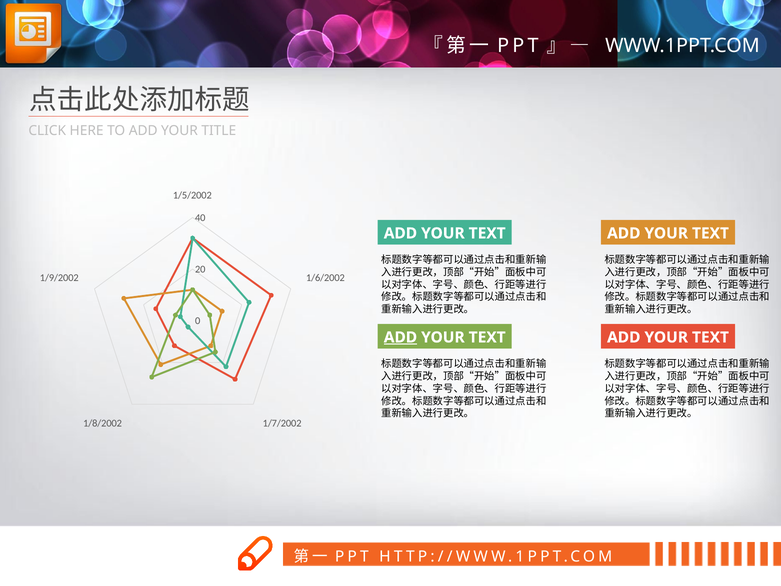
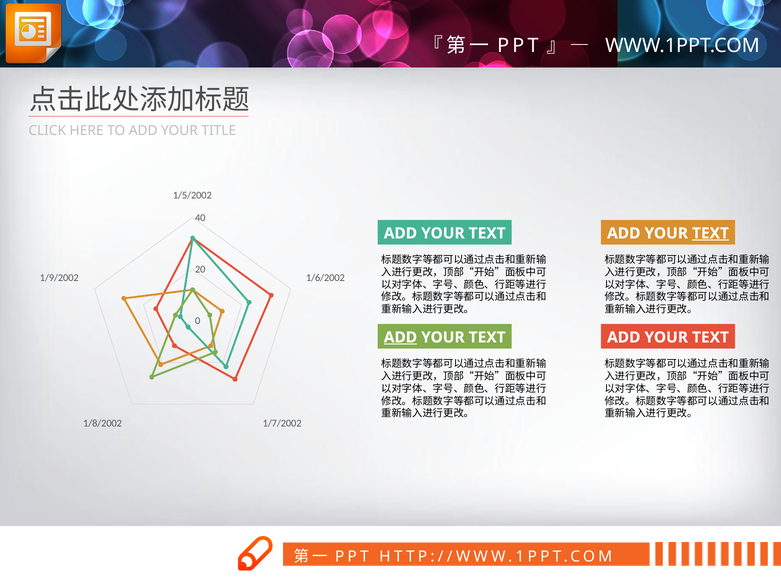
TEXT at (710, 233) underline: none -> present
